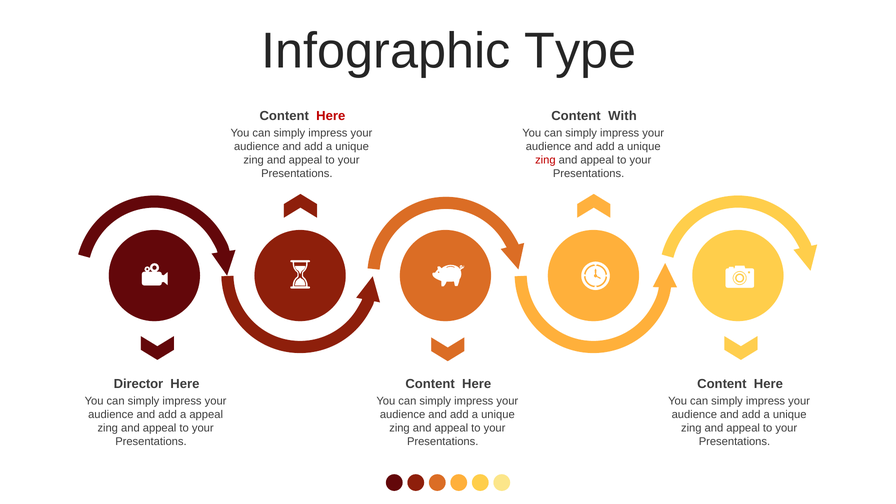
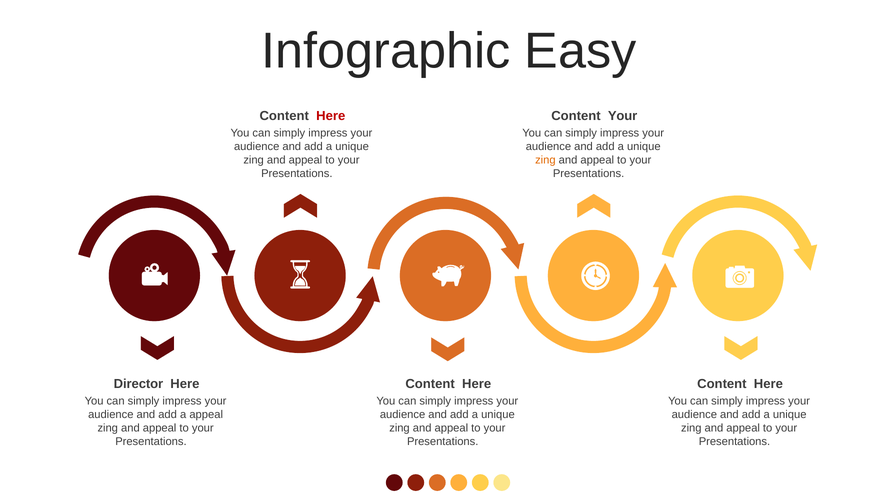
Type: Type -> Easy
Content With: With -> Your
zing at (545, 160) colour: red -> orange
